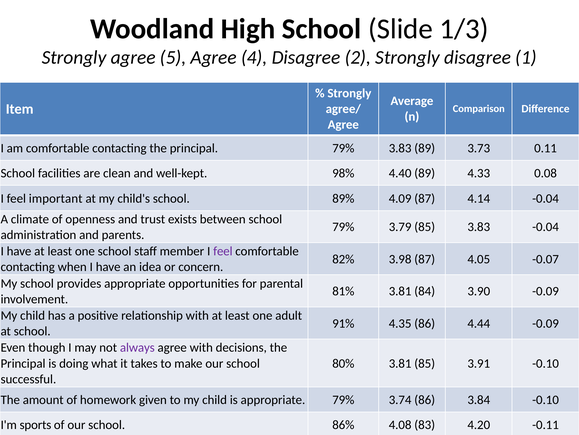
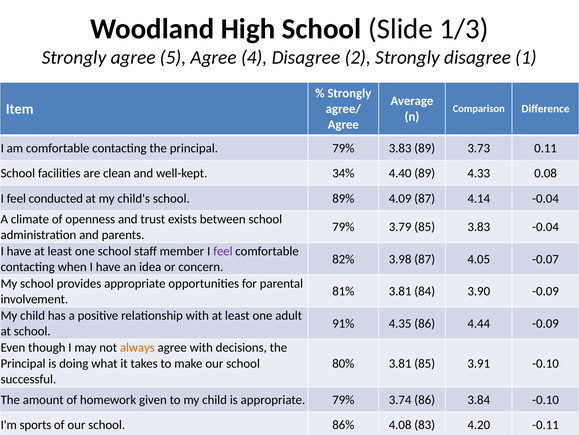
98%: 98% -> 34%
important: important -> conducted
always colour: purple -> orange
